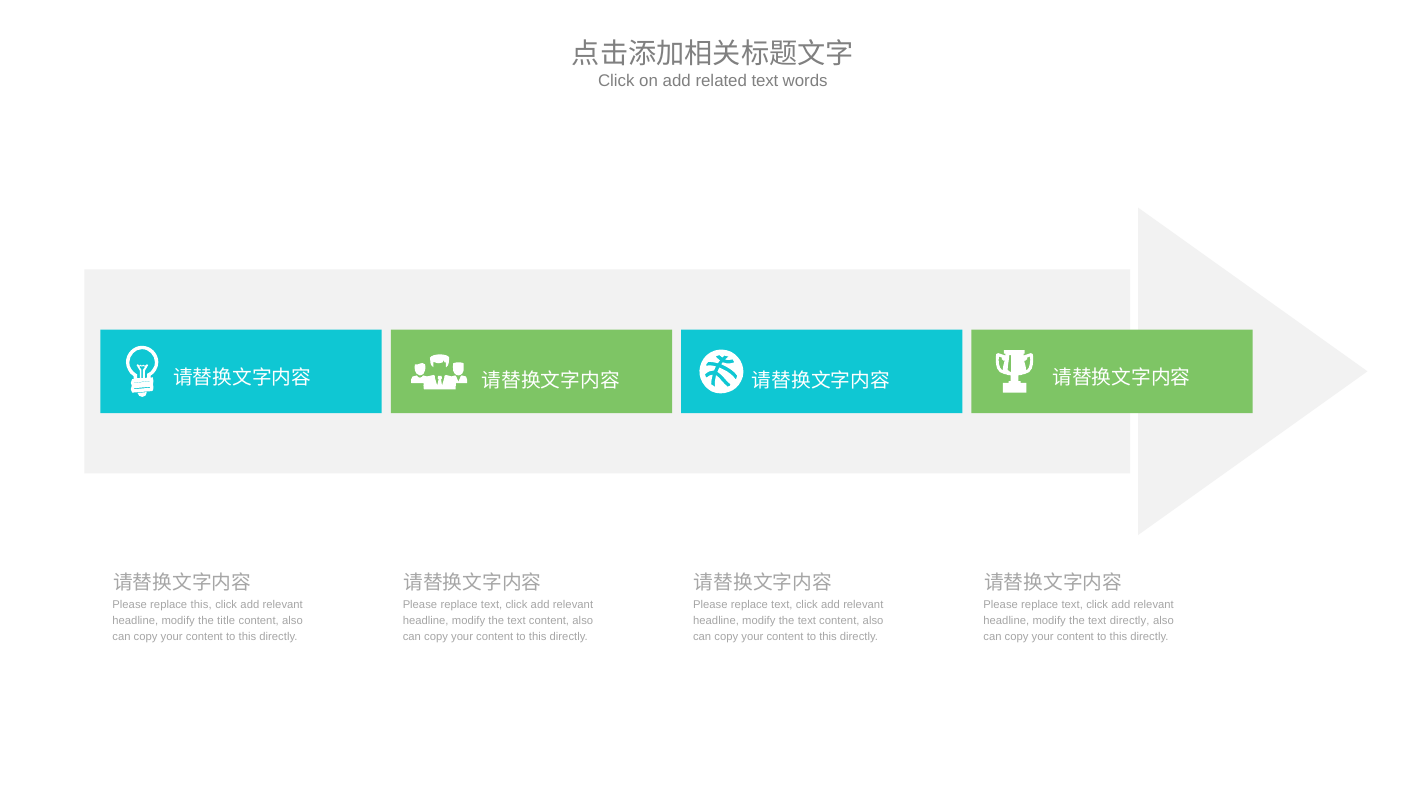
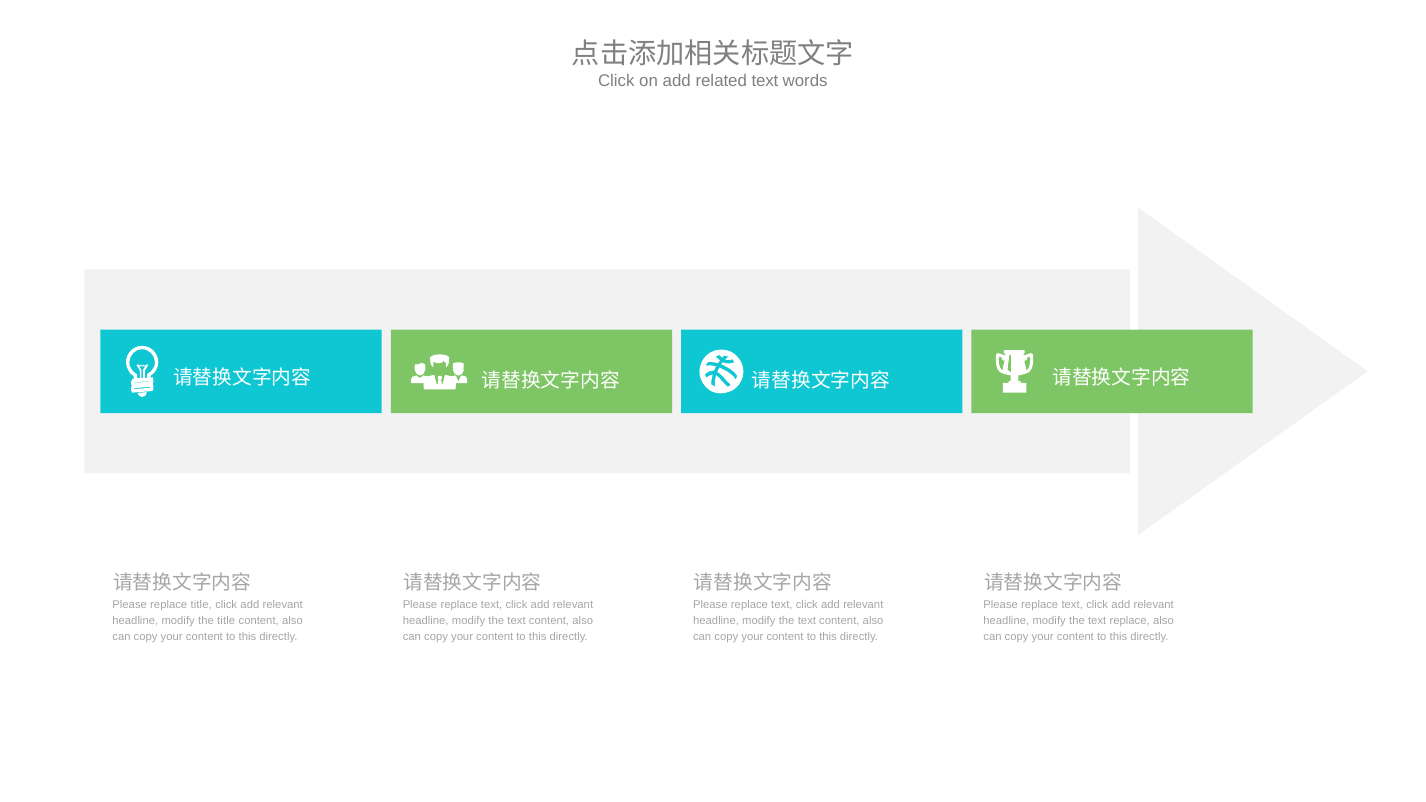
replace this: this -> title
text directly: directly -> replace
